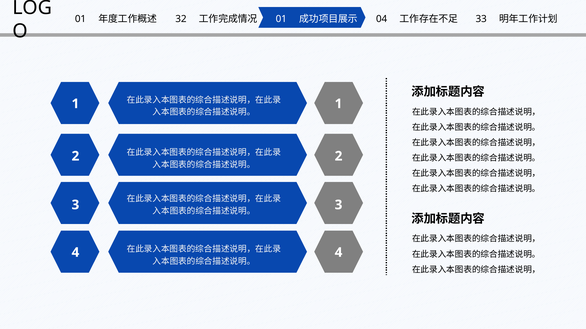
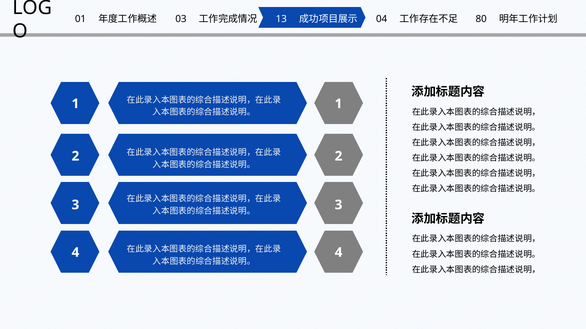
32: 32 -> 03
01 at (281, 19): 01 -> 13
33: 33 -> 80
